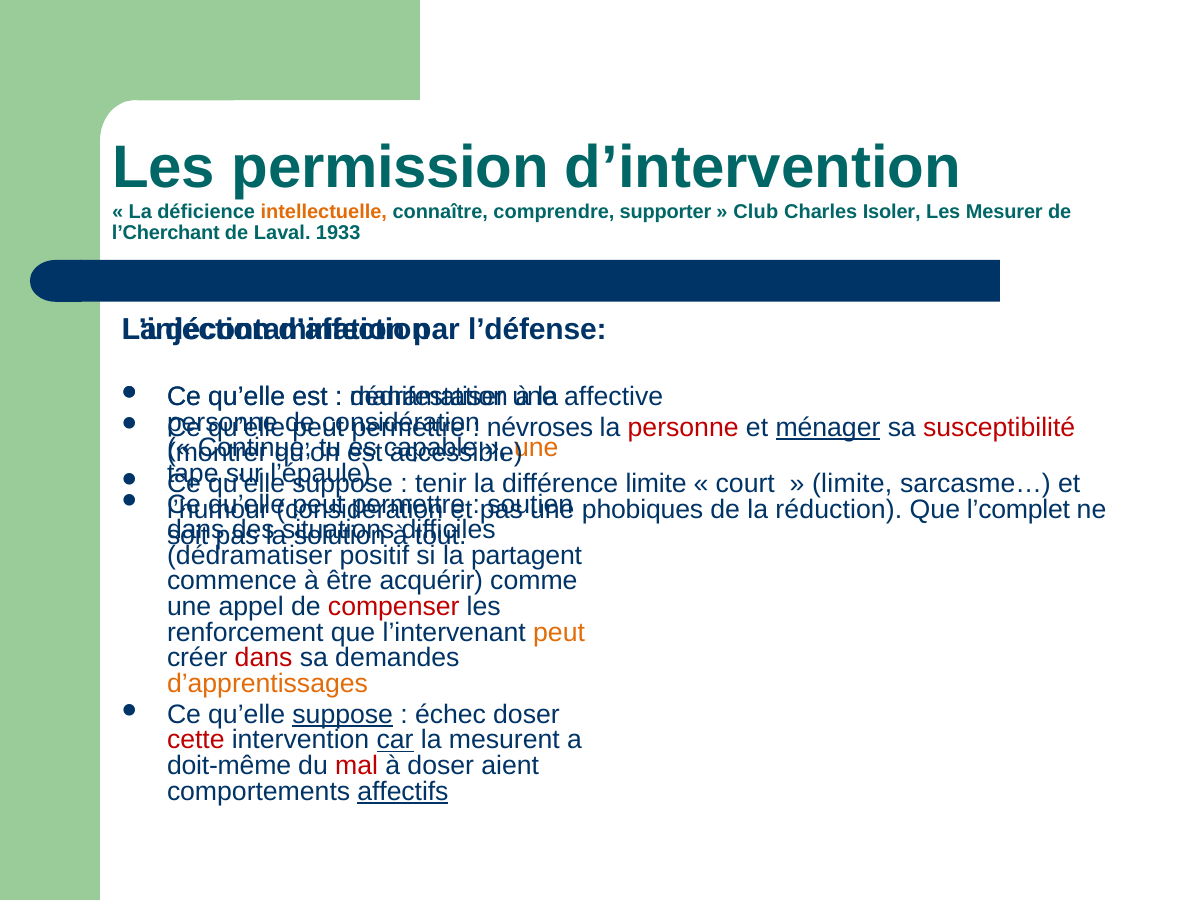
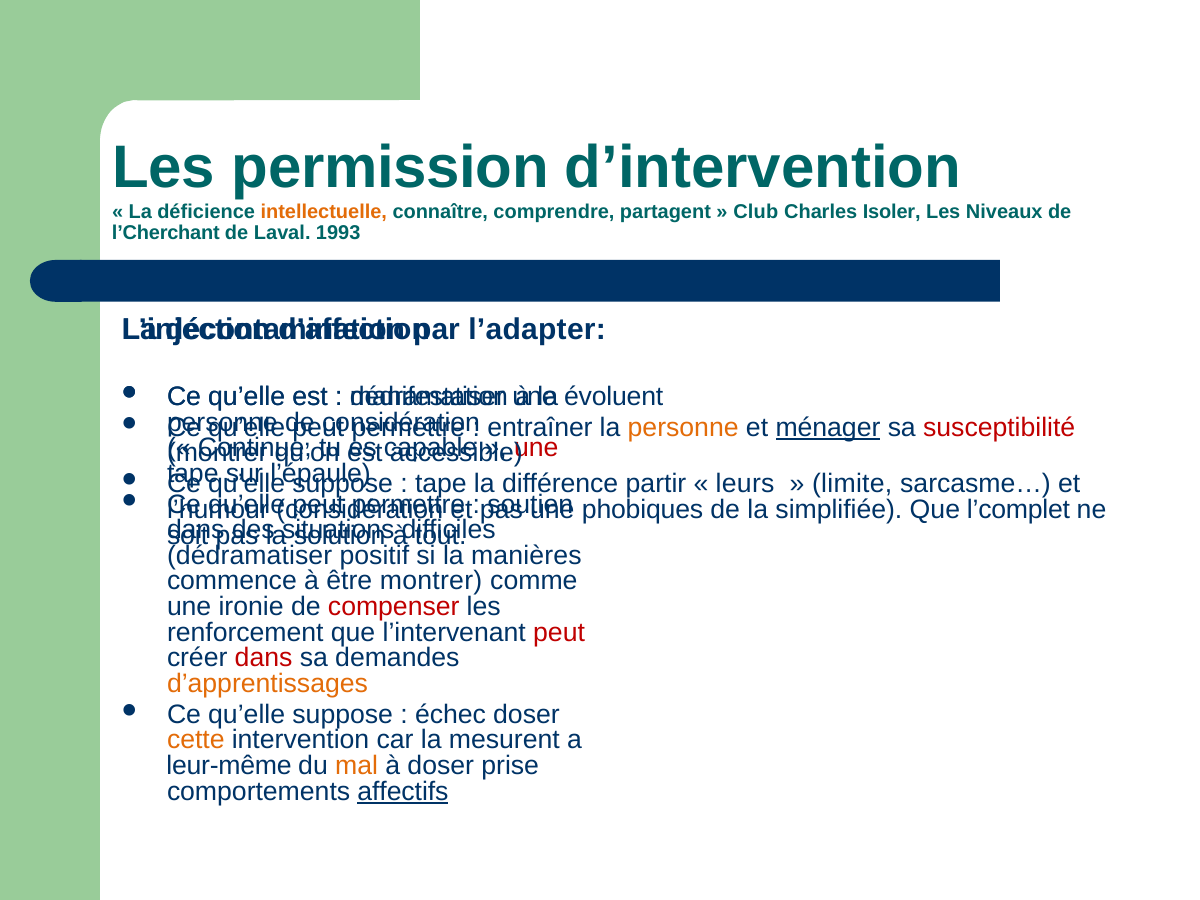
supporter: supporter -> partagent
Mesurer: Mesurer -> Niveaux
1933: 1933 -> 1993
l’défense: l’défense -> l’adapter
affective: affective -> évoluent
névroses: névroses -> entraîner
personne at (683, 428) colour: red -> orange
une at (536, 448) colour: orange -> red
tenir at (441, 484): tenir -> tape
différence limite: limite -> partir
court: court -> leurs
réduction: réduction -> simplifiée
partagent: partagent -> manières
être acquérir: acquérir -> montrer
appel: appel -> ironie
peut at (559, 632) colour: orange -> red
suppose at (343, 715) underline: present -> none
cette colour: red -> orange
car underline: present -> none
doit-même: doit-même -> leur-même
mal colour: red -> orange
aient: aient -> prise
